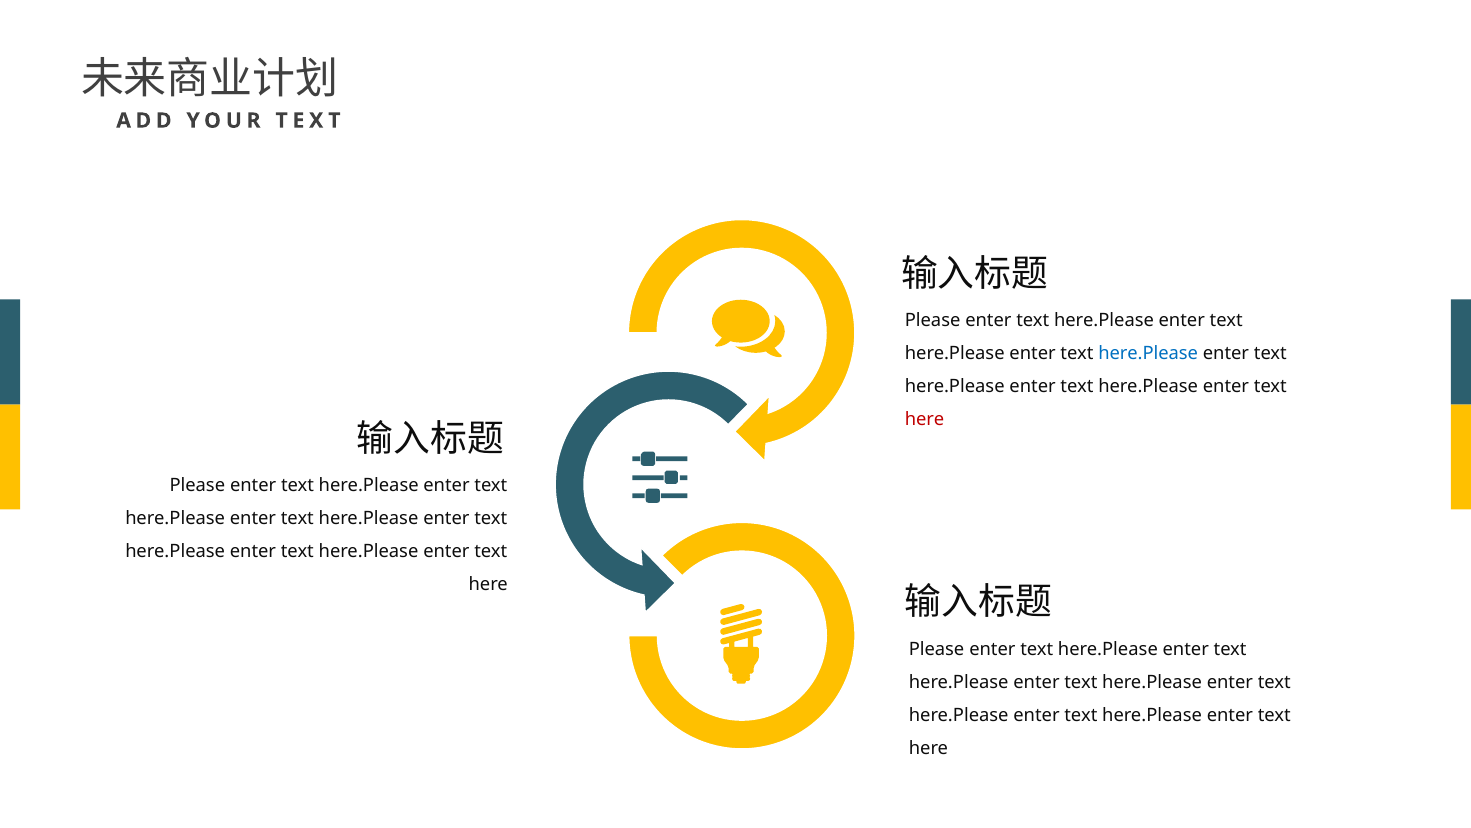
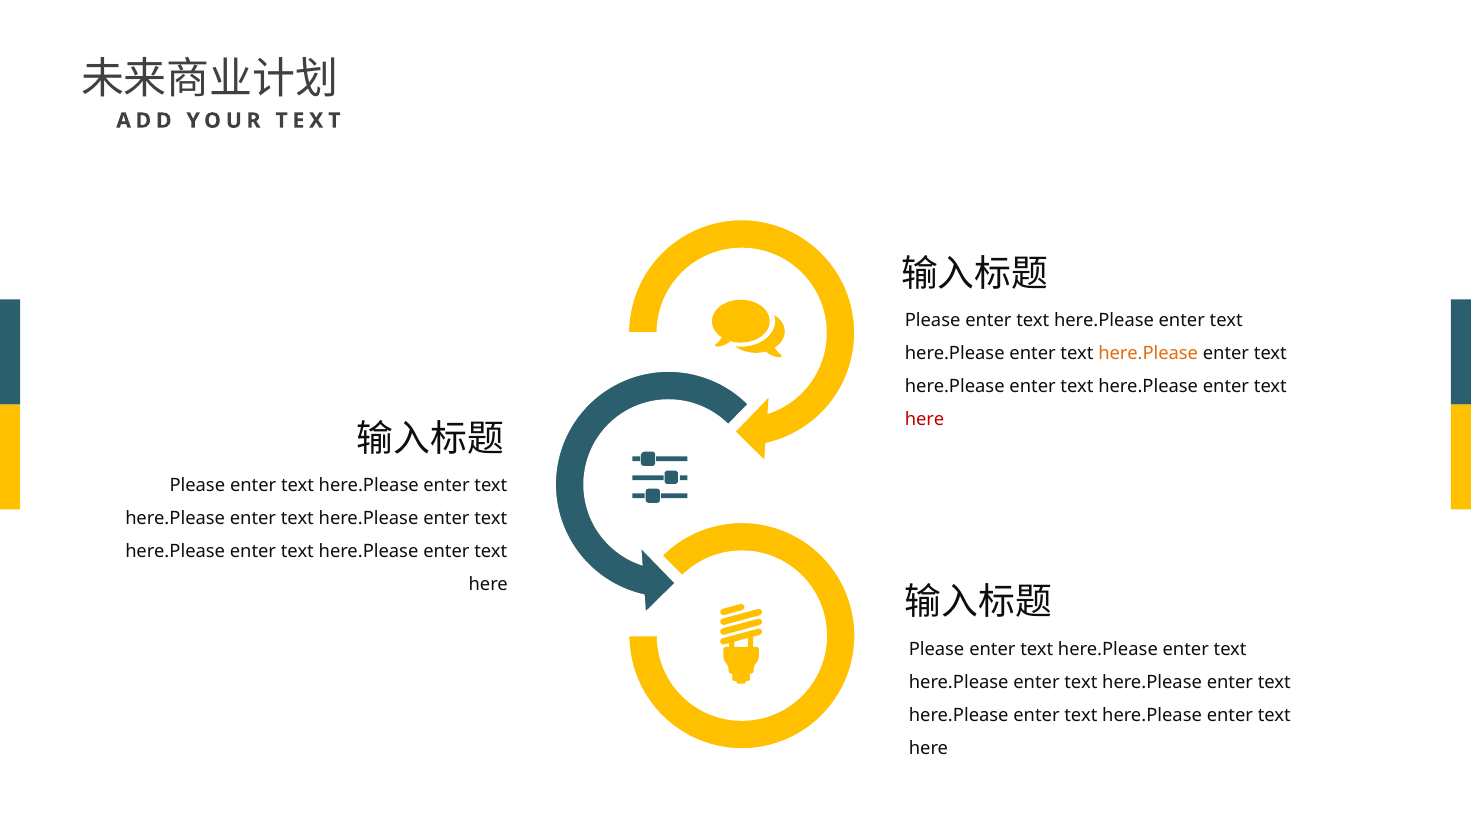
here.Please at (1148, 353) colour: blue -> orange
